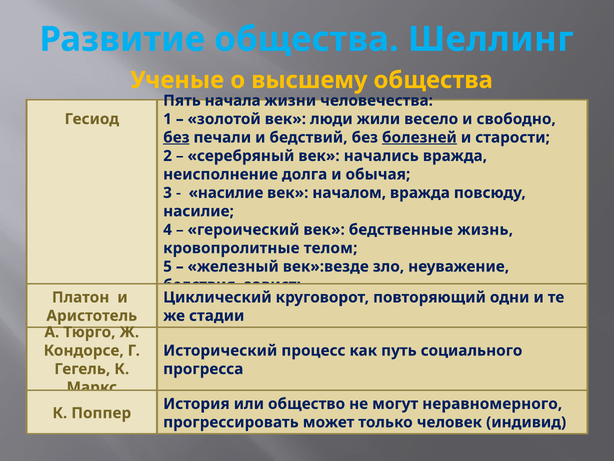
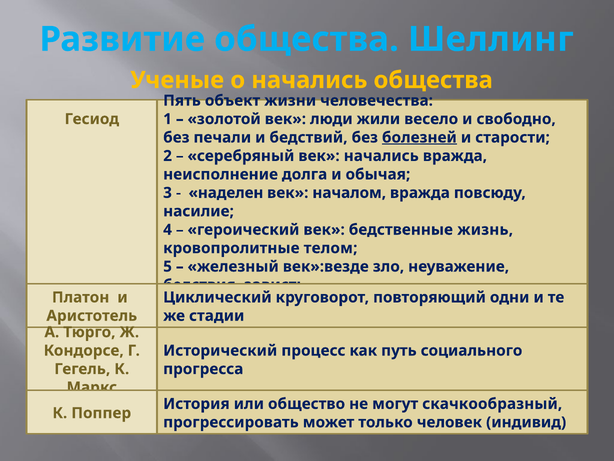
о высшему: высшему -> начались
начала: начала -> объект
без at (176, 137) underline: present -> none
насилие at (226, 193): насилие -> наделен
неравномерного: неравномерного -> скачкообразный
